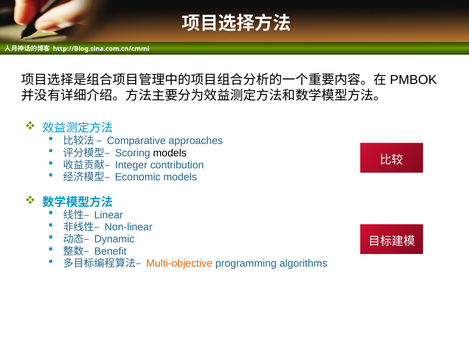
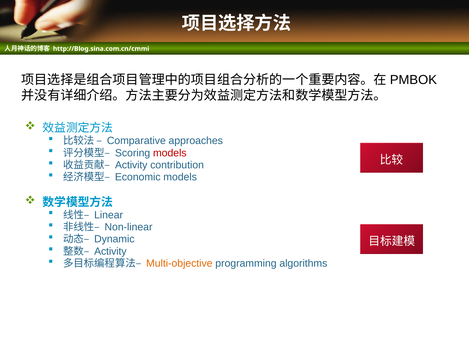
models at (170, 153) colour: black -> red
Integer at (131, 165): Integer -> Activity
Benefit at (110, 251): Benefit -> Activity
